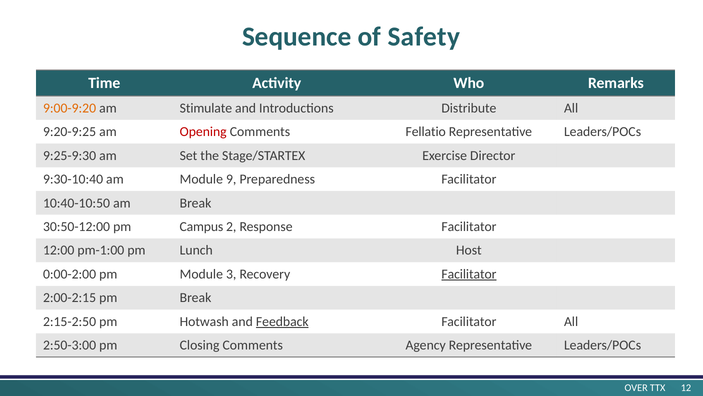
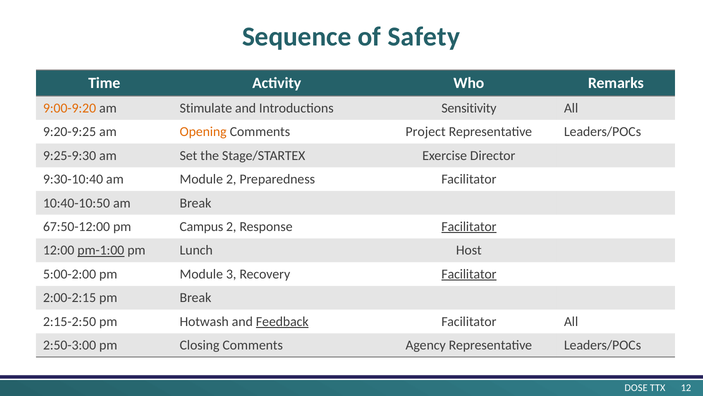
Distribute: Distribute -> Sensitivity
Opening colour: red -> orange
Fellatio: Fellatio -> Project
Module 9: 9 -> 2
30:50-12:00: 30:50-12:00 -> 67:50-12:00
Facilitator at (469, 226) underline: none -> present
pm-1:00 underline: none -> present
0:00-2:00: 0:00-2:00 -> 5:00-2:00
OVER: OVER -> DOSE
